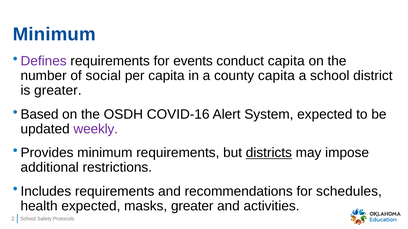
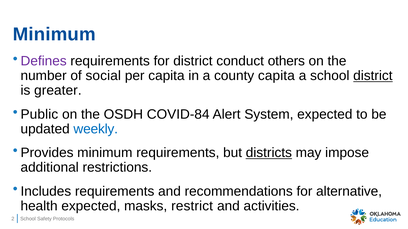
for events: events -> district
conduct capita: capita -> others
district at (373, 76) underline: none -> present
Based: Based -> Public
COVID-16: COVID-16 -> COVID-84
weekly colour: purple -> blue
schedules: schedules -> alternative
masks greater: greater -> restrict
